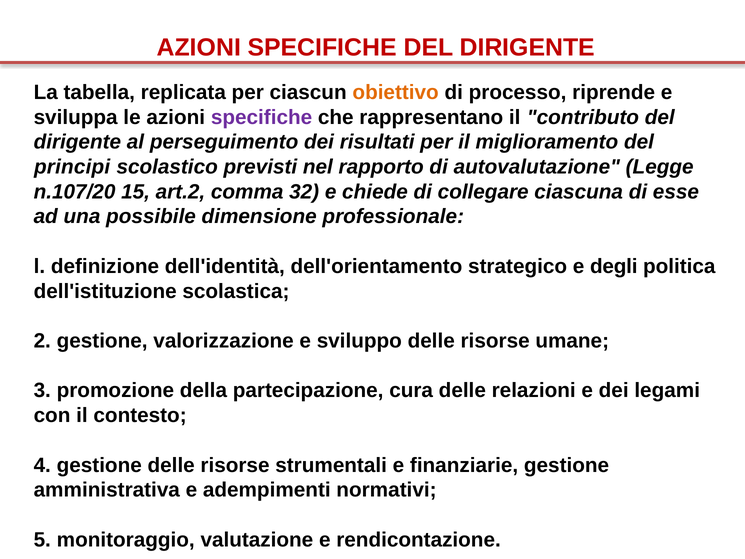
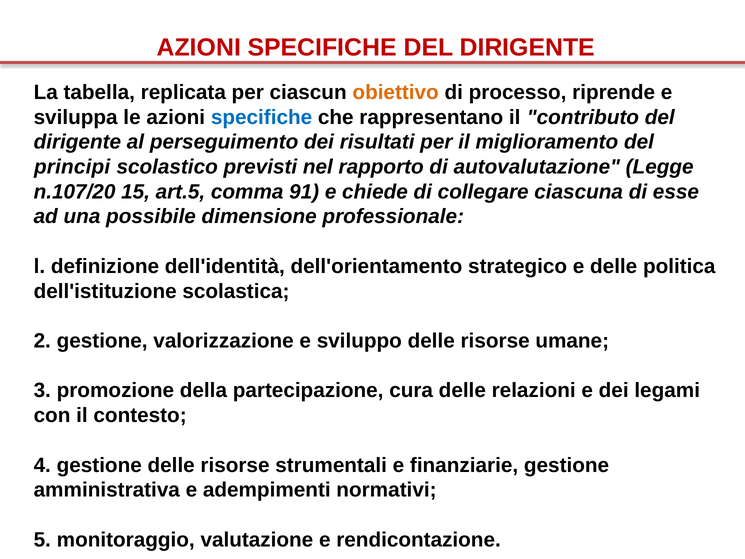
specifiche at (262, 117) colour: purple -> blue
art.2: art.2 -> art.5
32: 32 -> 91
e degli: degli -> delle
